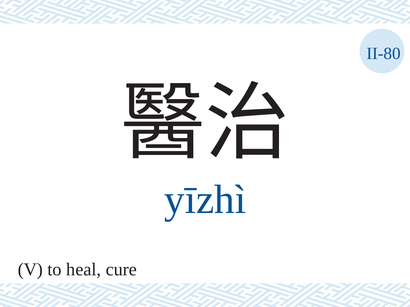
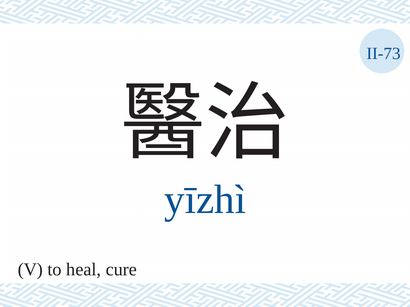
II-80: II-80 -> II-73
